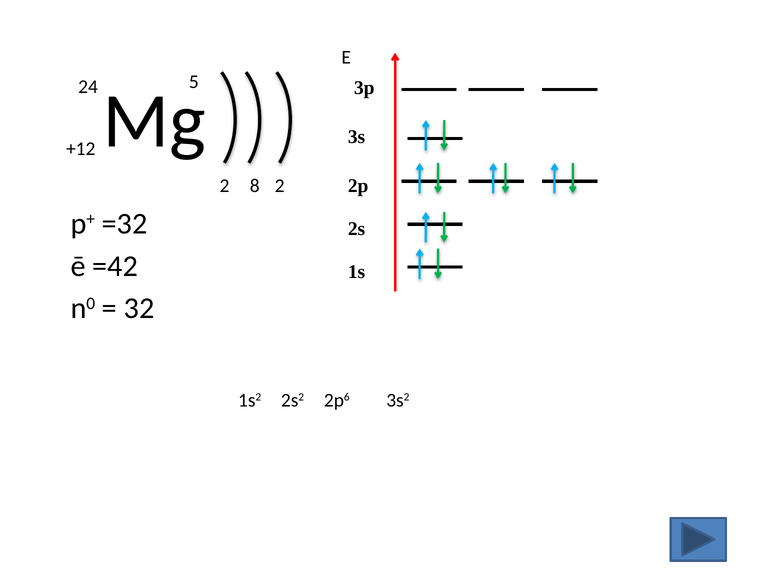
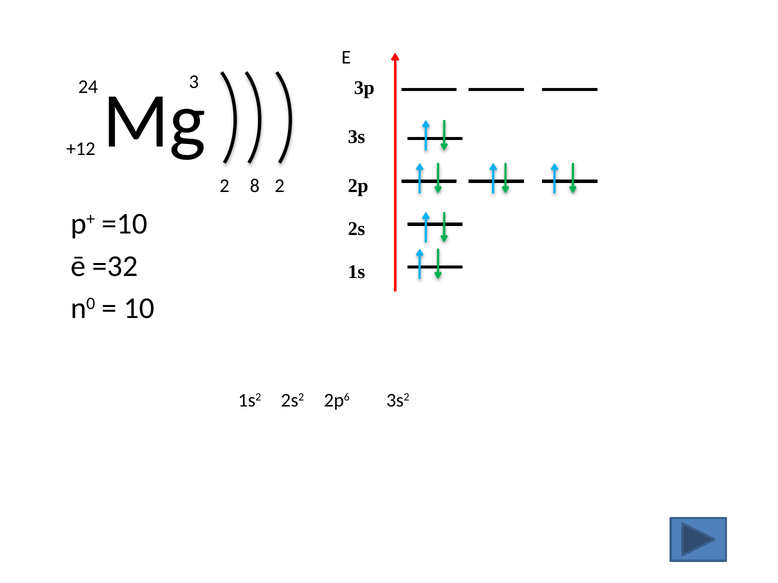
5: 5 -> 3
=32: =32 -> =10
=42: =42 -> =32
32: 32 -> 10
